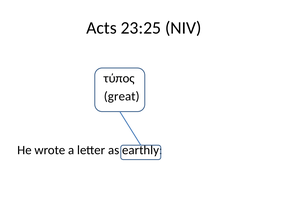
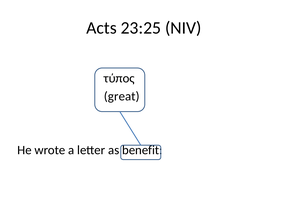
earthly: earthly -> benefit
